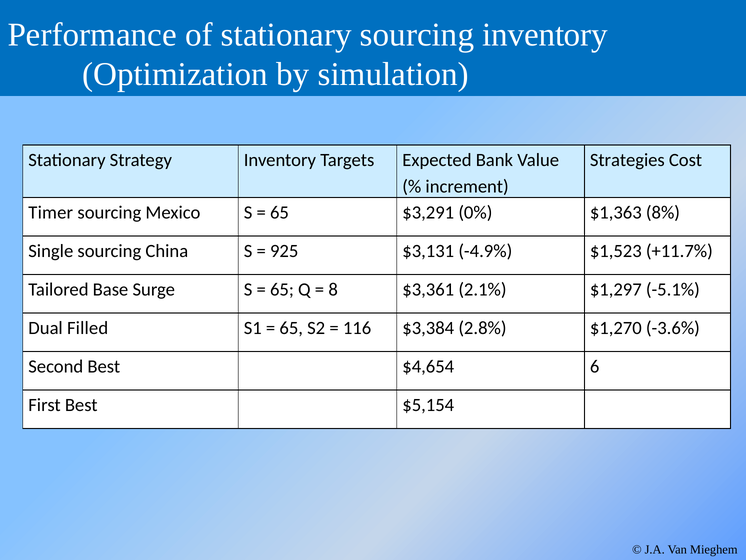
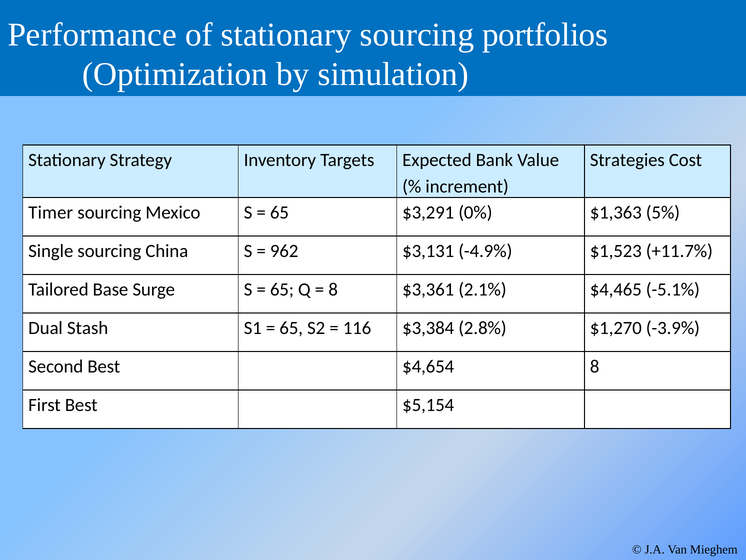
sourcing inventory: inventory -> portfolios
8%: 8% -> 5%
925: 925 -> 962
$1,297: $1,297 -> $4,465
Filled: Filled -> Stash
-3.6%: -3.6% -> -3.9%
$4,654 6: 6 -> 8
